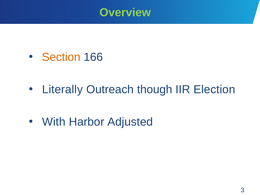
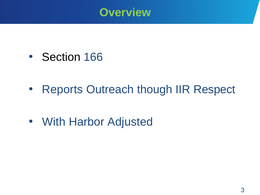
Section colour: orange -> black
Literally: Literally -> Reports
Election: Election -> Respect
